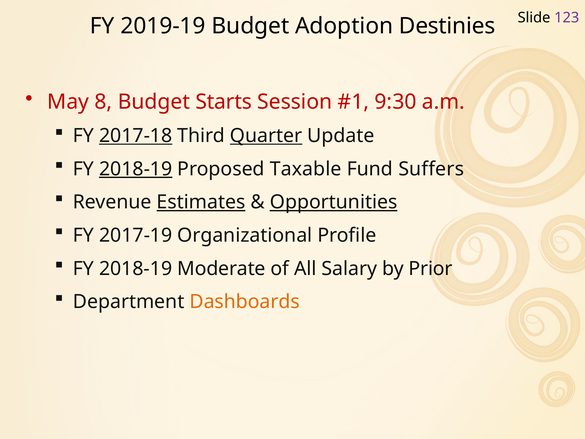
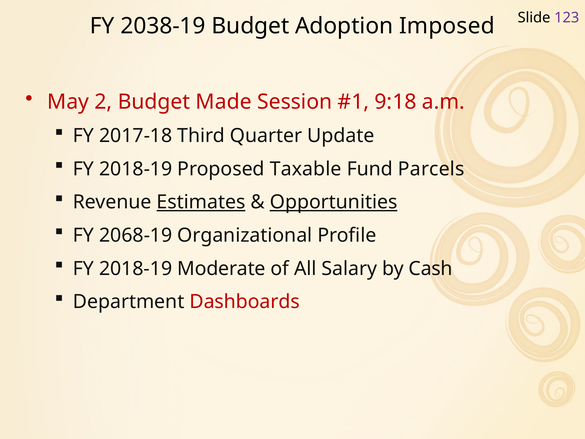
2019-19: 2019-19 -> 2038-19
Destinies: Destinies -> Imposed
8: 8 -> 2
Starts: Starts -> Made
9:30: 9:30 -> 9:18
2017-18 underline: present -> none
Quarter underline: present -> none
2018-19 at (136, 169) underline: present -> none
Suffers: Suffers -> Parcels
2017-19: 2017-19 -> 2068-19
Prior: Prior -> Cash
Dashboards colour: orange -> red
